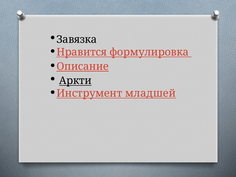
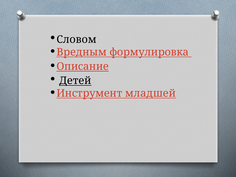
Завязка: Завязка -> Словом
Нравится: Нравится -> Вредным
Аркти: Аркти -> Детей
